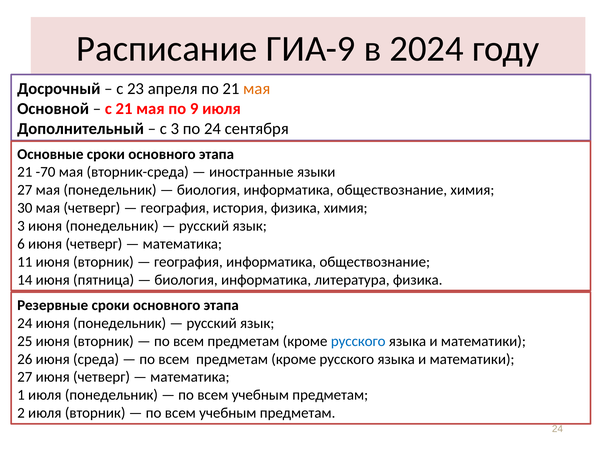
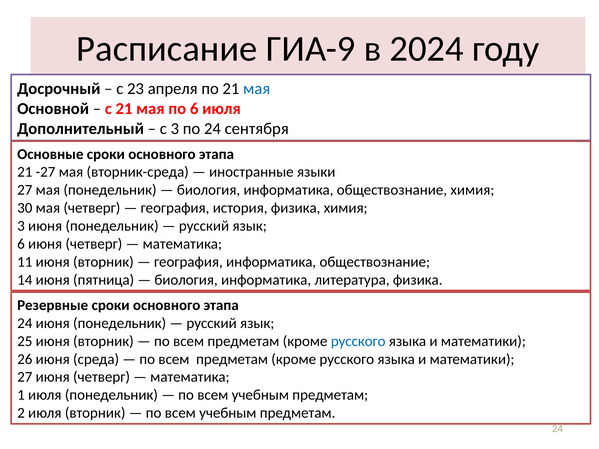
мая at (257, 89) colour: orange -> blue
по 9: 9 -> 6
-70: -70 -> -27
